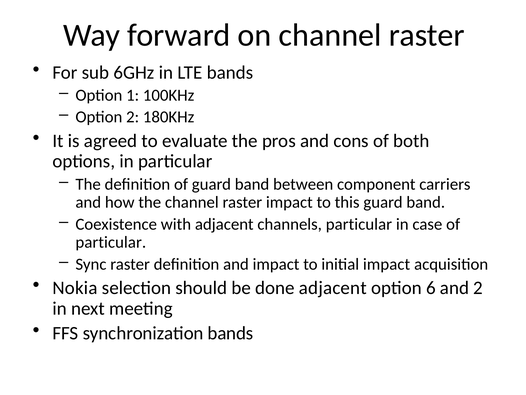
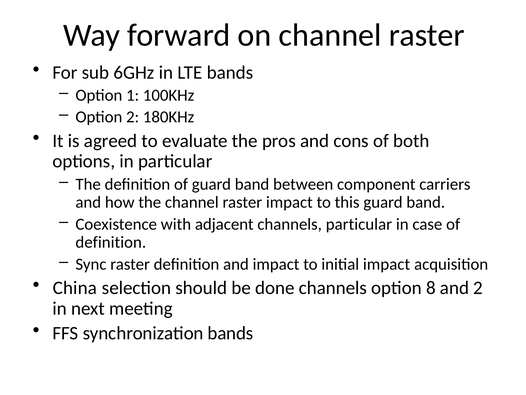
particular at (111, 242): particular -> definition
Nokia: Nokia -> China
done adjacent: adjacent -> channels
6: 6 -> 8
